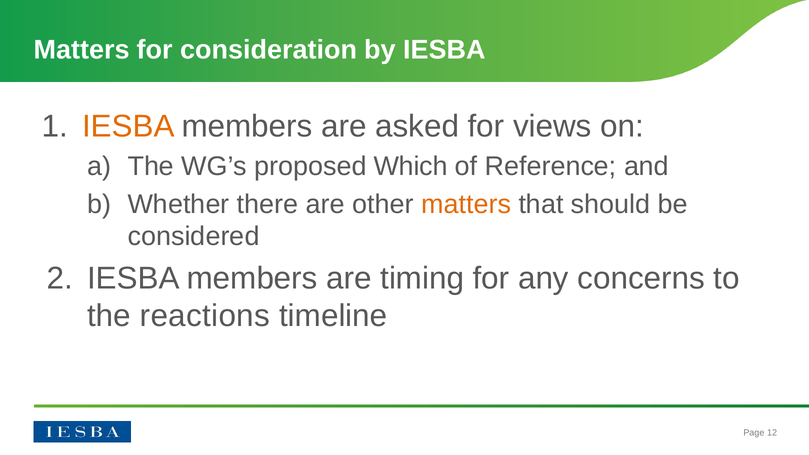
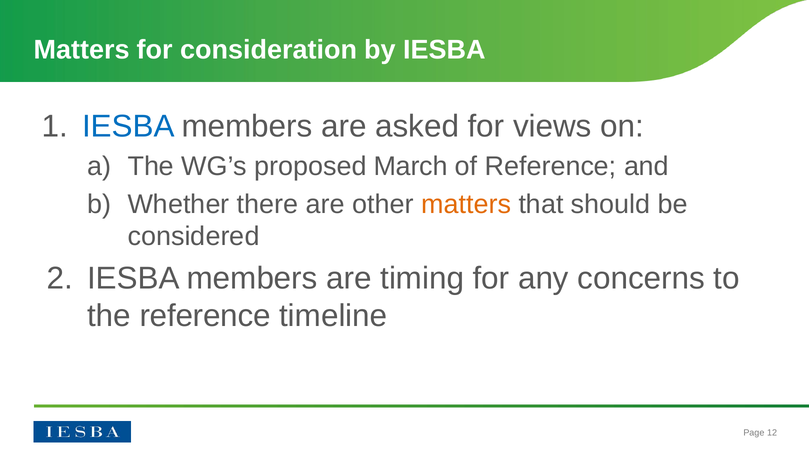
IESBA at (128, 126) colour: orange -> blue
Which: Which -> March
the reactions: reactions -> reference
